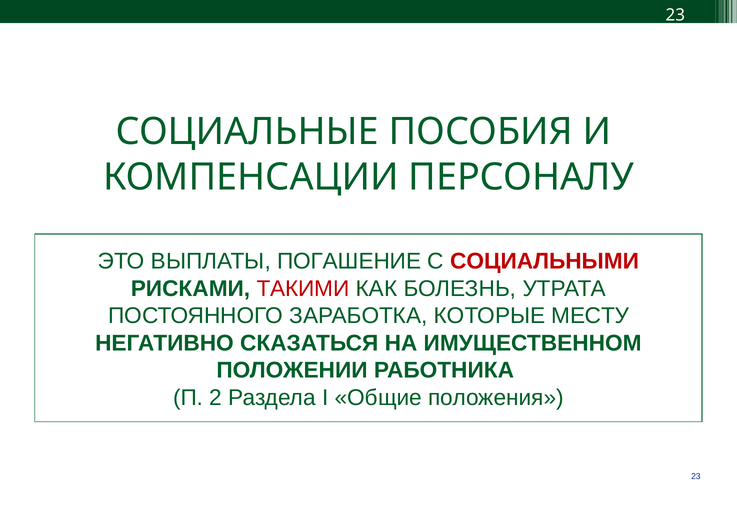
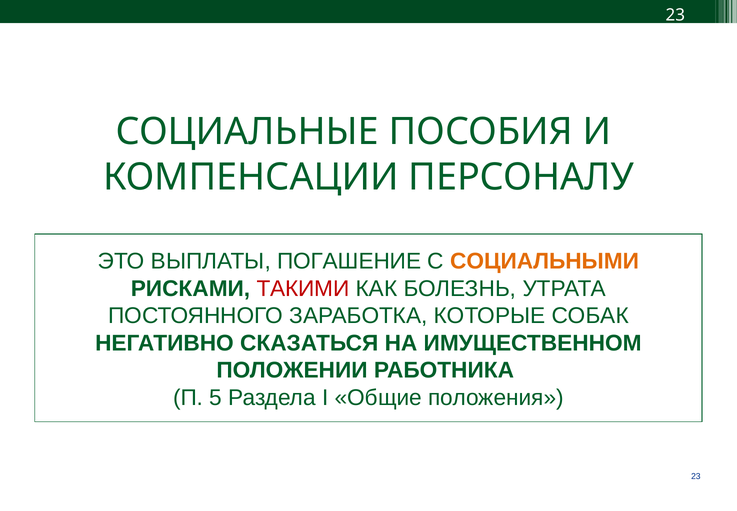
СОЦИАЛЬНЫМИ colour: red -> orange
МЕСТУ: МЕСТУ -> СОБАК
2: 2 -> 5
